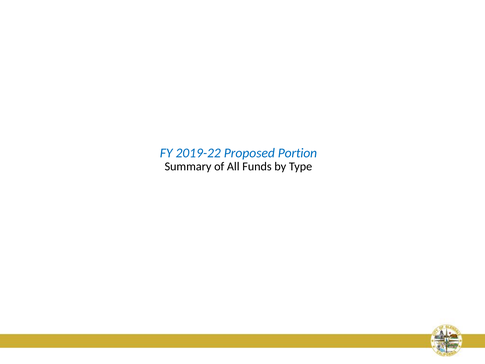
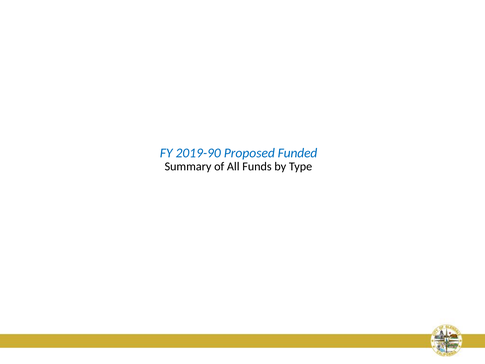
2019-22: 2019-22 -> 2019-90
Portion: Portion -> Funded
